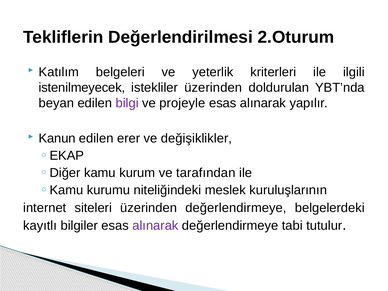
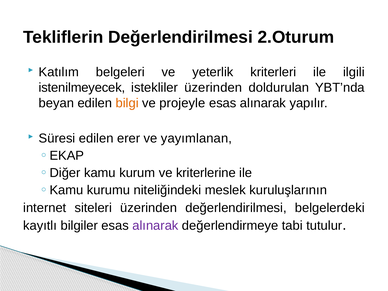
bilgi colour: purple -> orange
Kanun: Kanun -> Süresi
değişiklikler: değişiklikler -> yayımlanan
tarafından: tarafından -> kriterlerine
üzerinden değerlendirmeye: değerlendirmeye -> değerlendirilmesi
